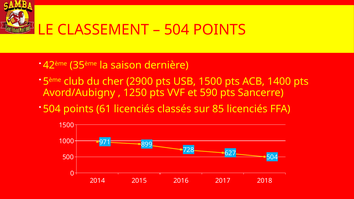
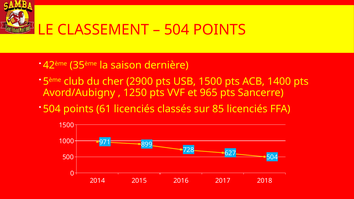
590: 590 -> 965
